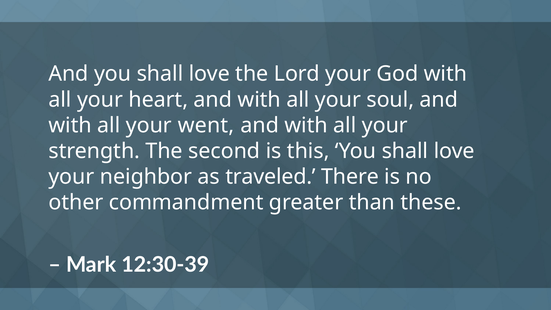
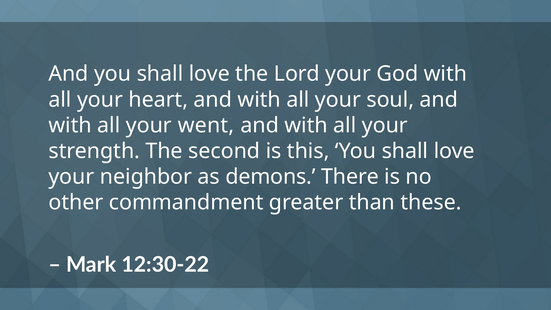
traveled: traveled -> demons
12:30-39: 12:30-39 -> 12:30-22
